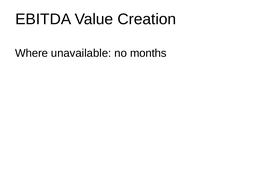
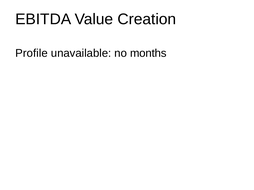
Where: Where -> Profile
